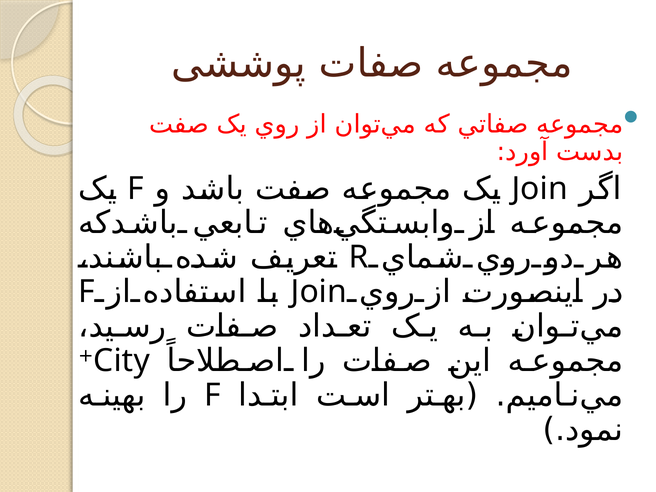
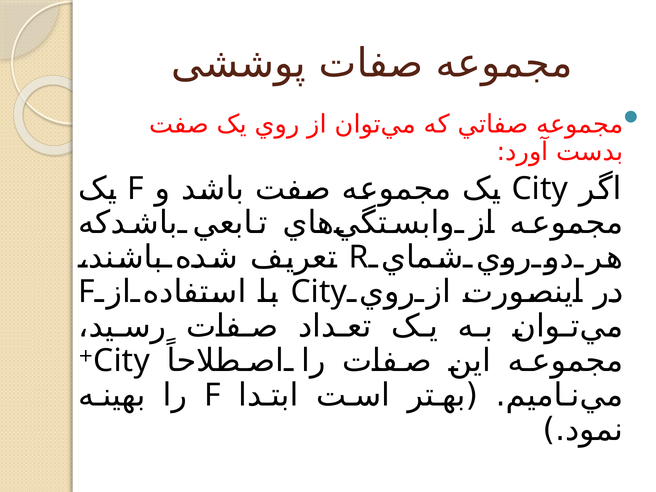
Join at (540, 188): Join -> City
Join at (319, 292): Join -> City
